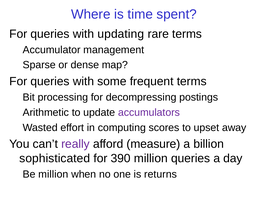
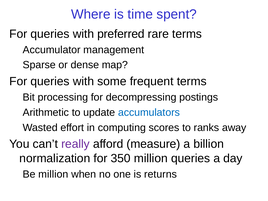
updating: updating -> preferred
accumulators colour: purple -> blue
upset: upset -> ranks
sophisticated: sophisticated -> normalization
390: 390 -> 350
